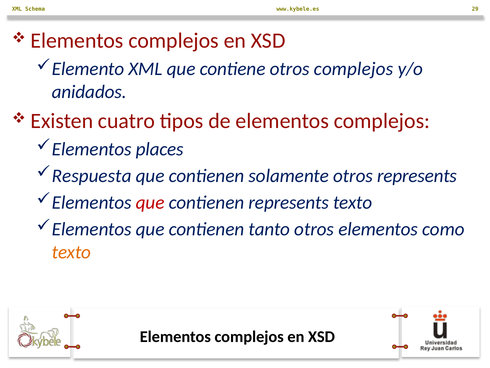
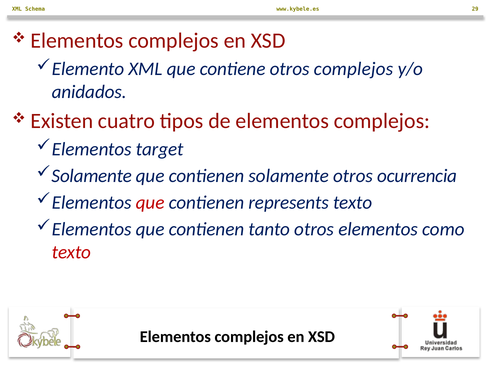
places: places -> target
Respuesta at (92, 176): Respuesta -> Solamente
otros represents: represents -> ocurrencia
texto at (71, 252) colour: orange -> red
